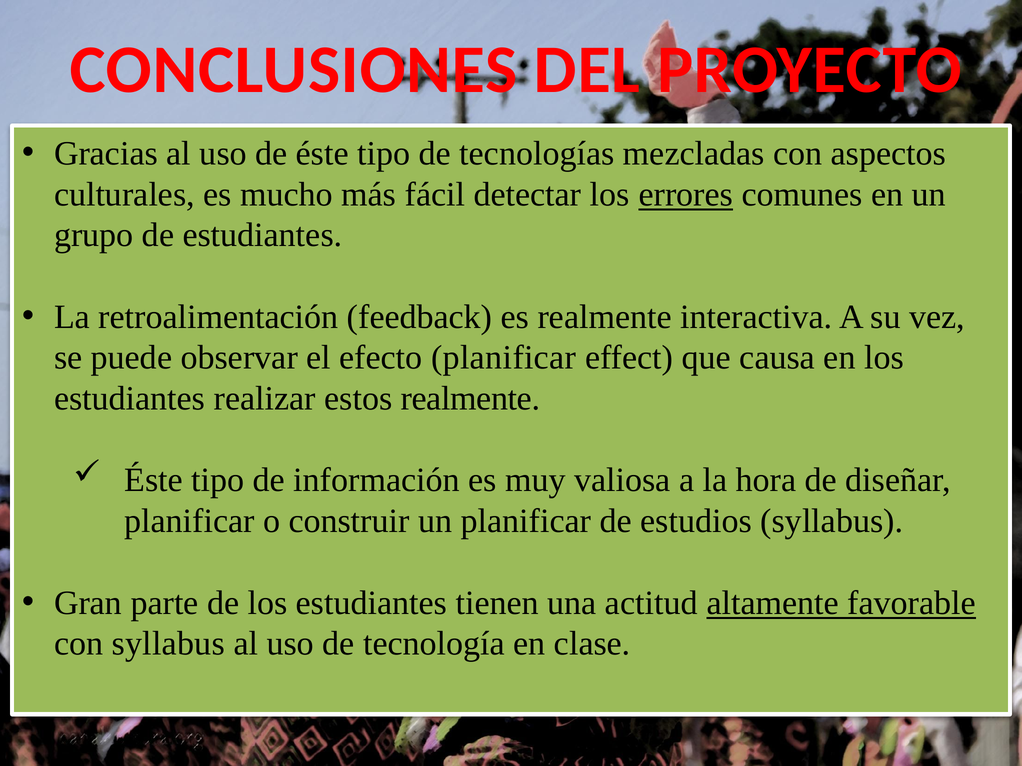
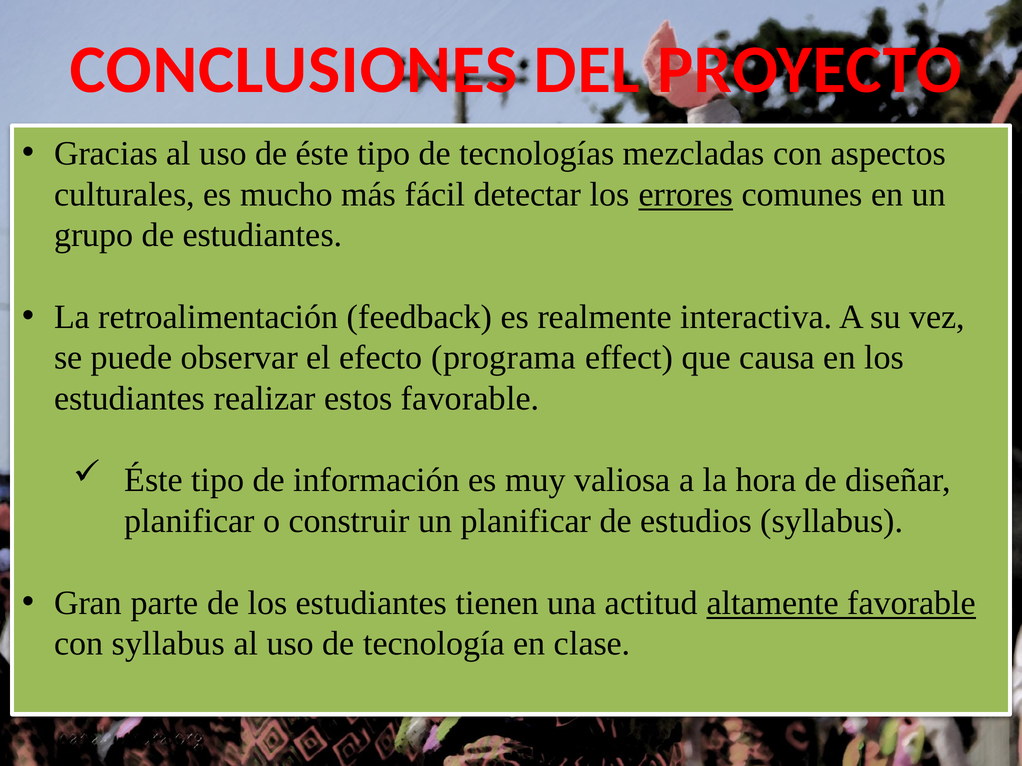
efecto planificar: planificar -> programa
estos realmente: realmente -> favorable
